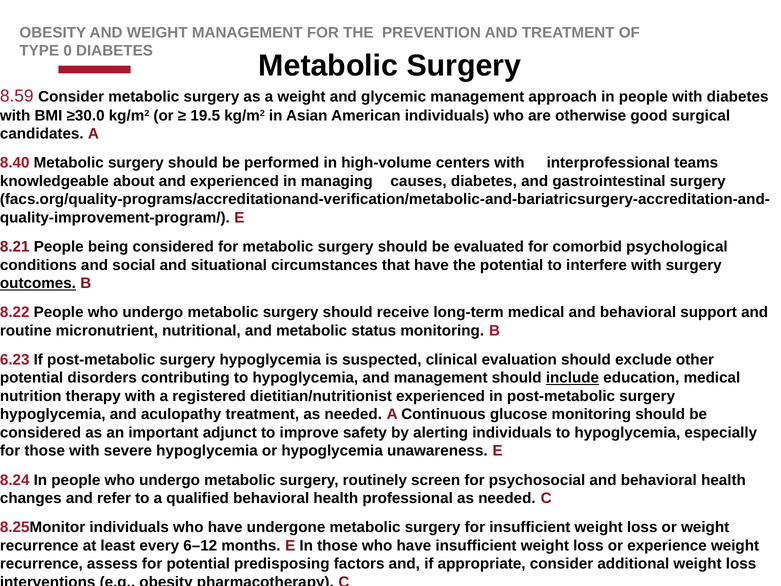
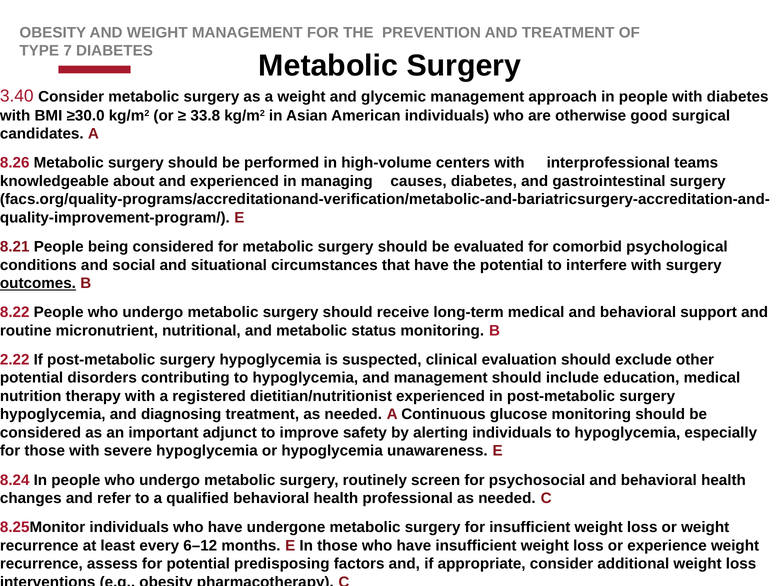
0: 0 -> 7
8.59: 8.59 -> 3.40
19.5: 19.5 -> 33.8
8.40: 8.40 -> 8.26
6.23: 6.23 -> 2.22
include underline: present -> none
aculopathy: aculopathy -> diagnosing
